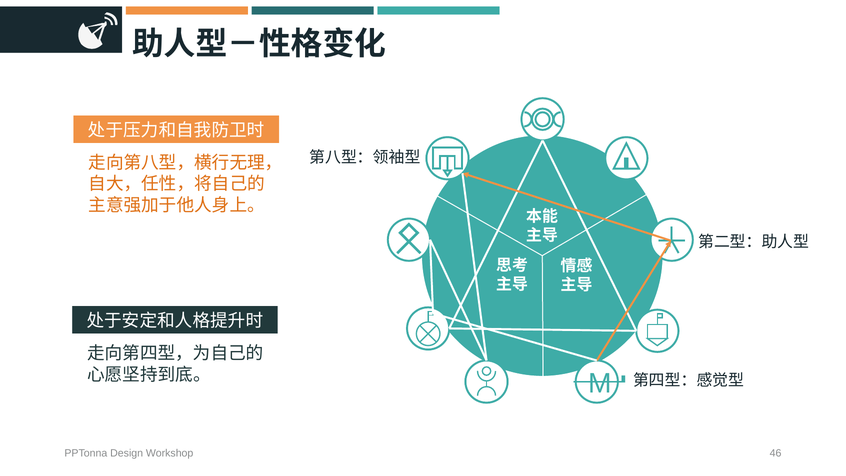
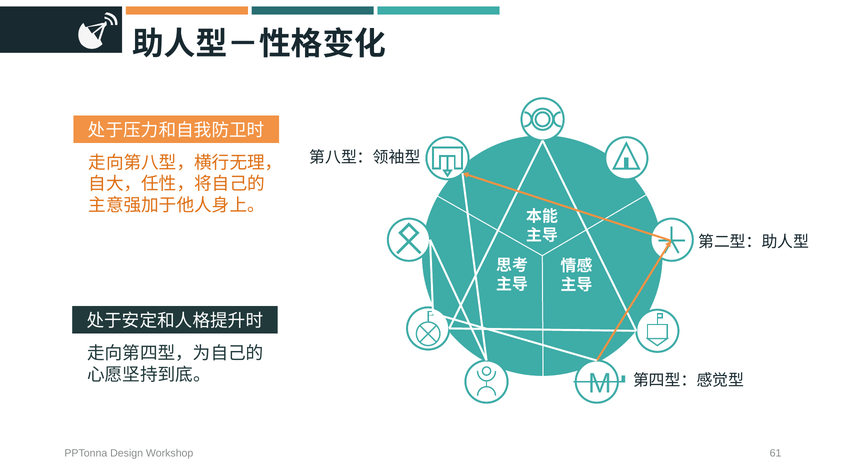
46: 46 -> 61
